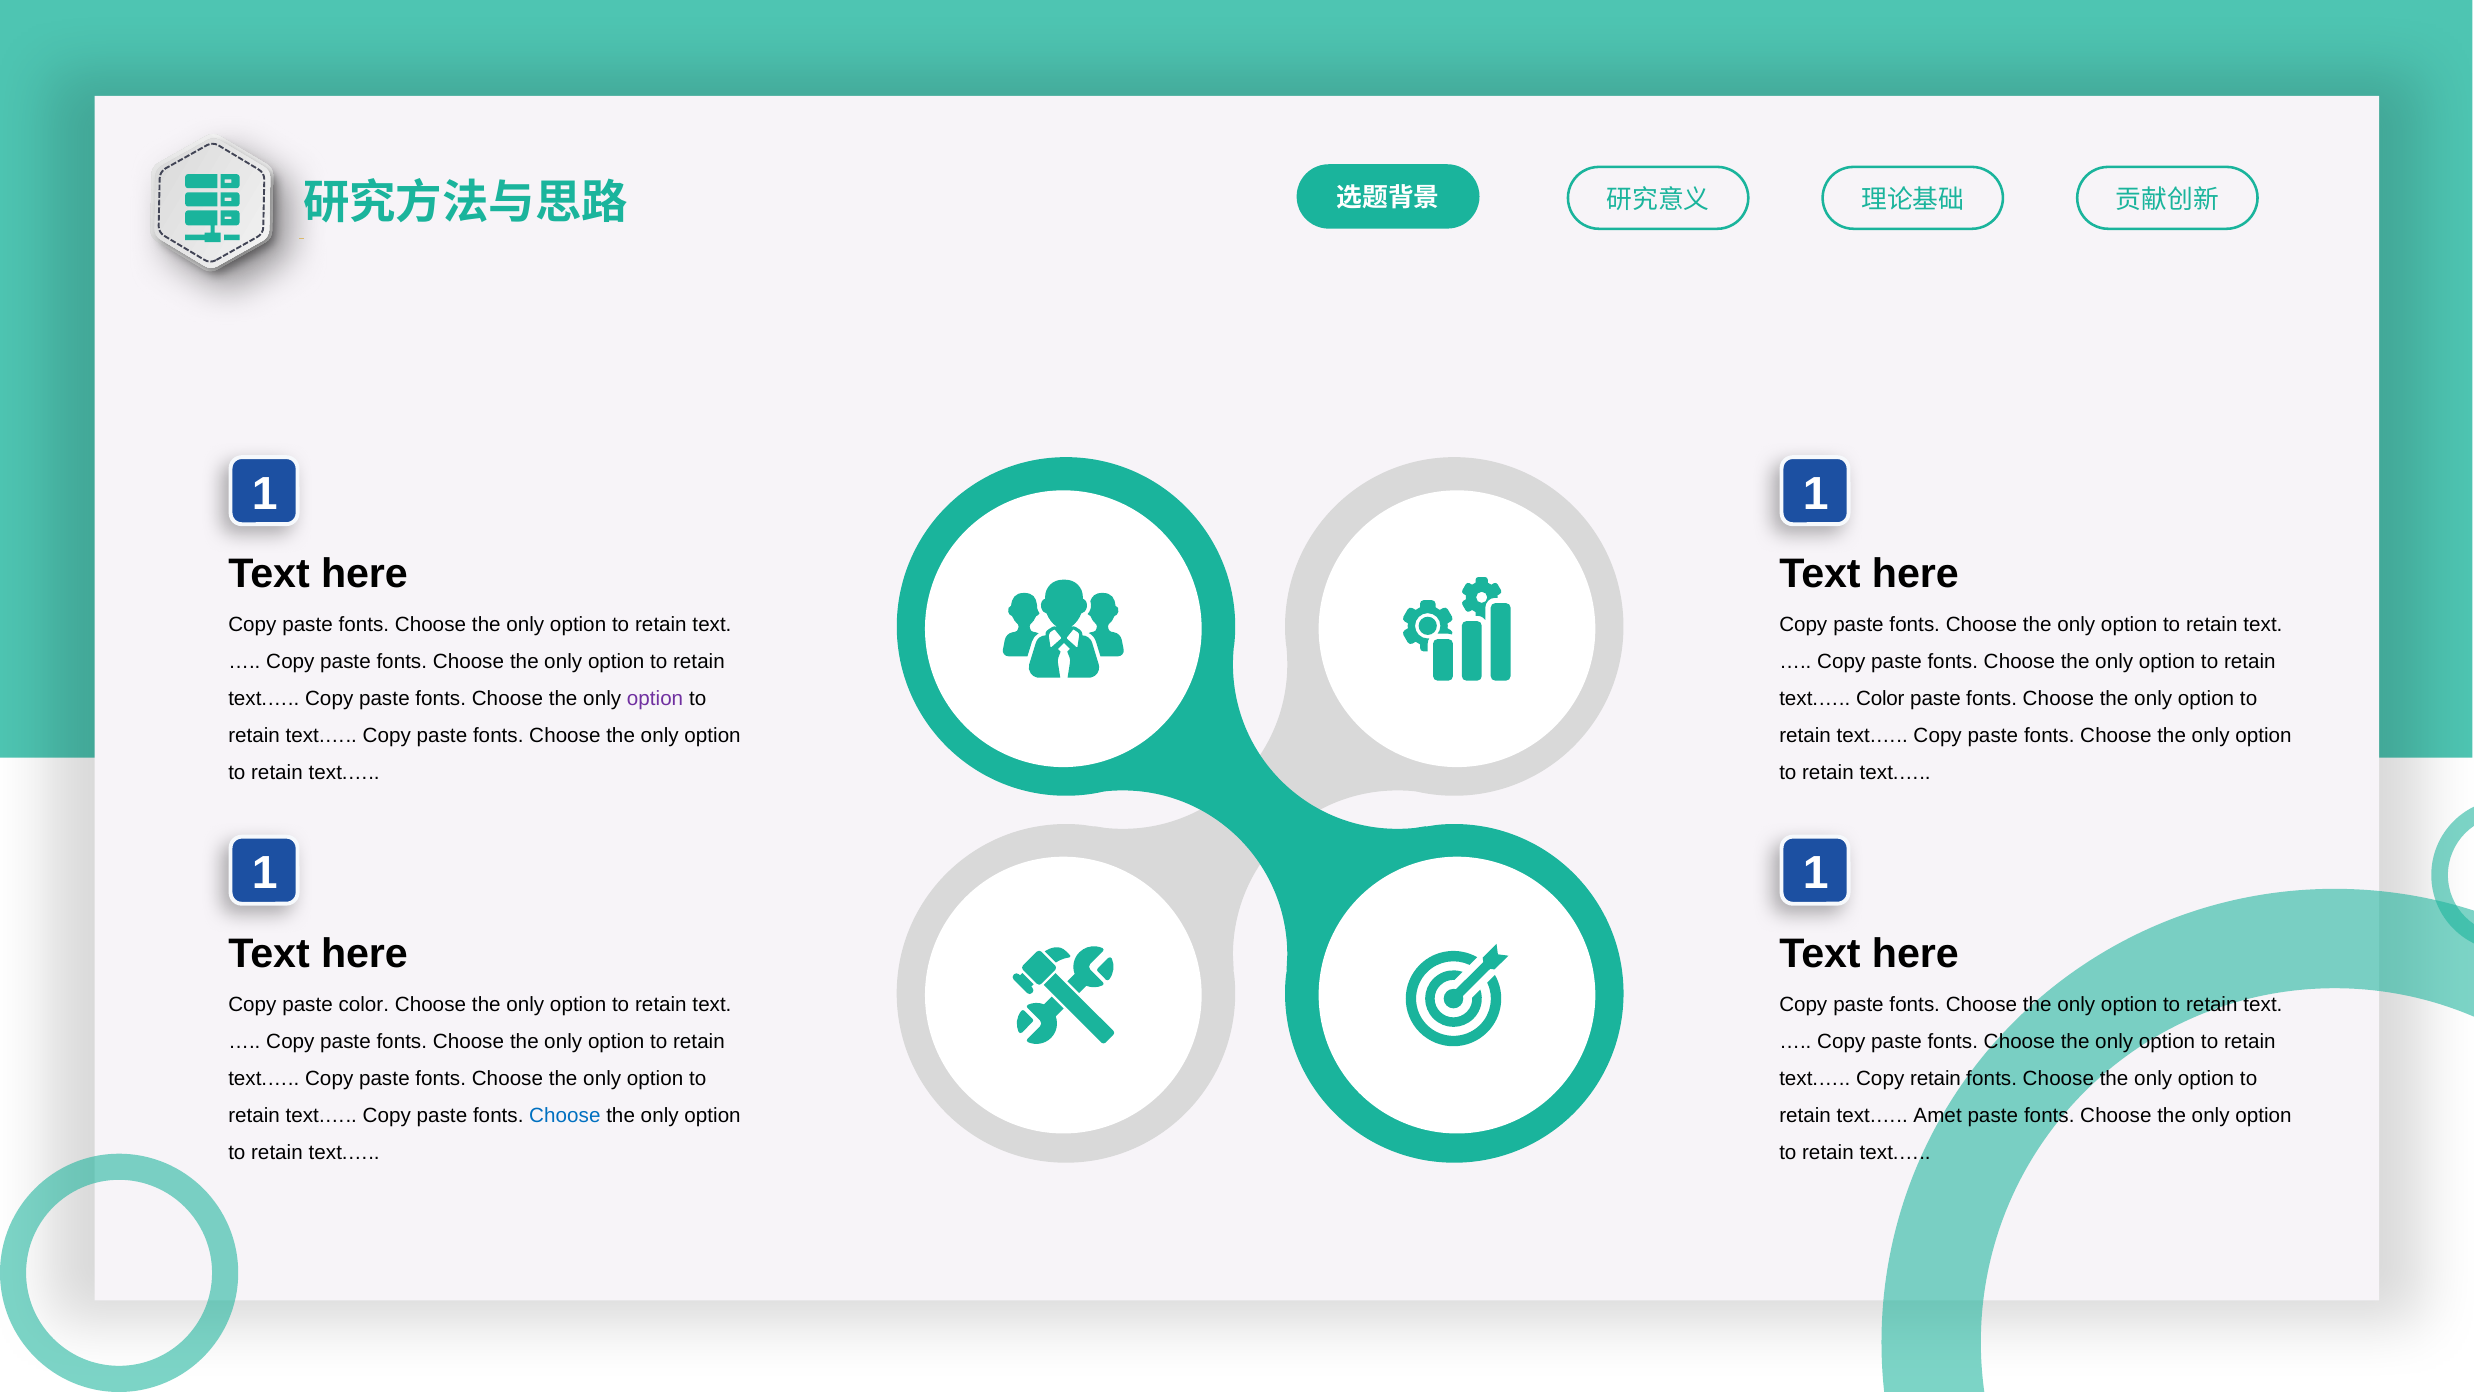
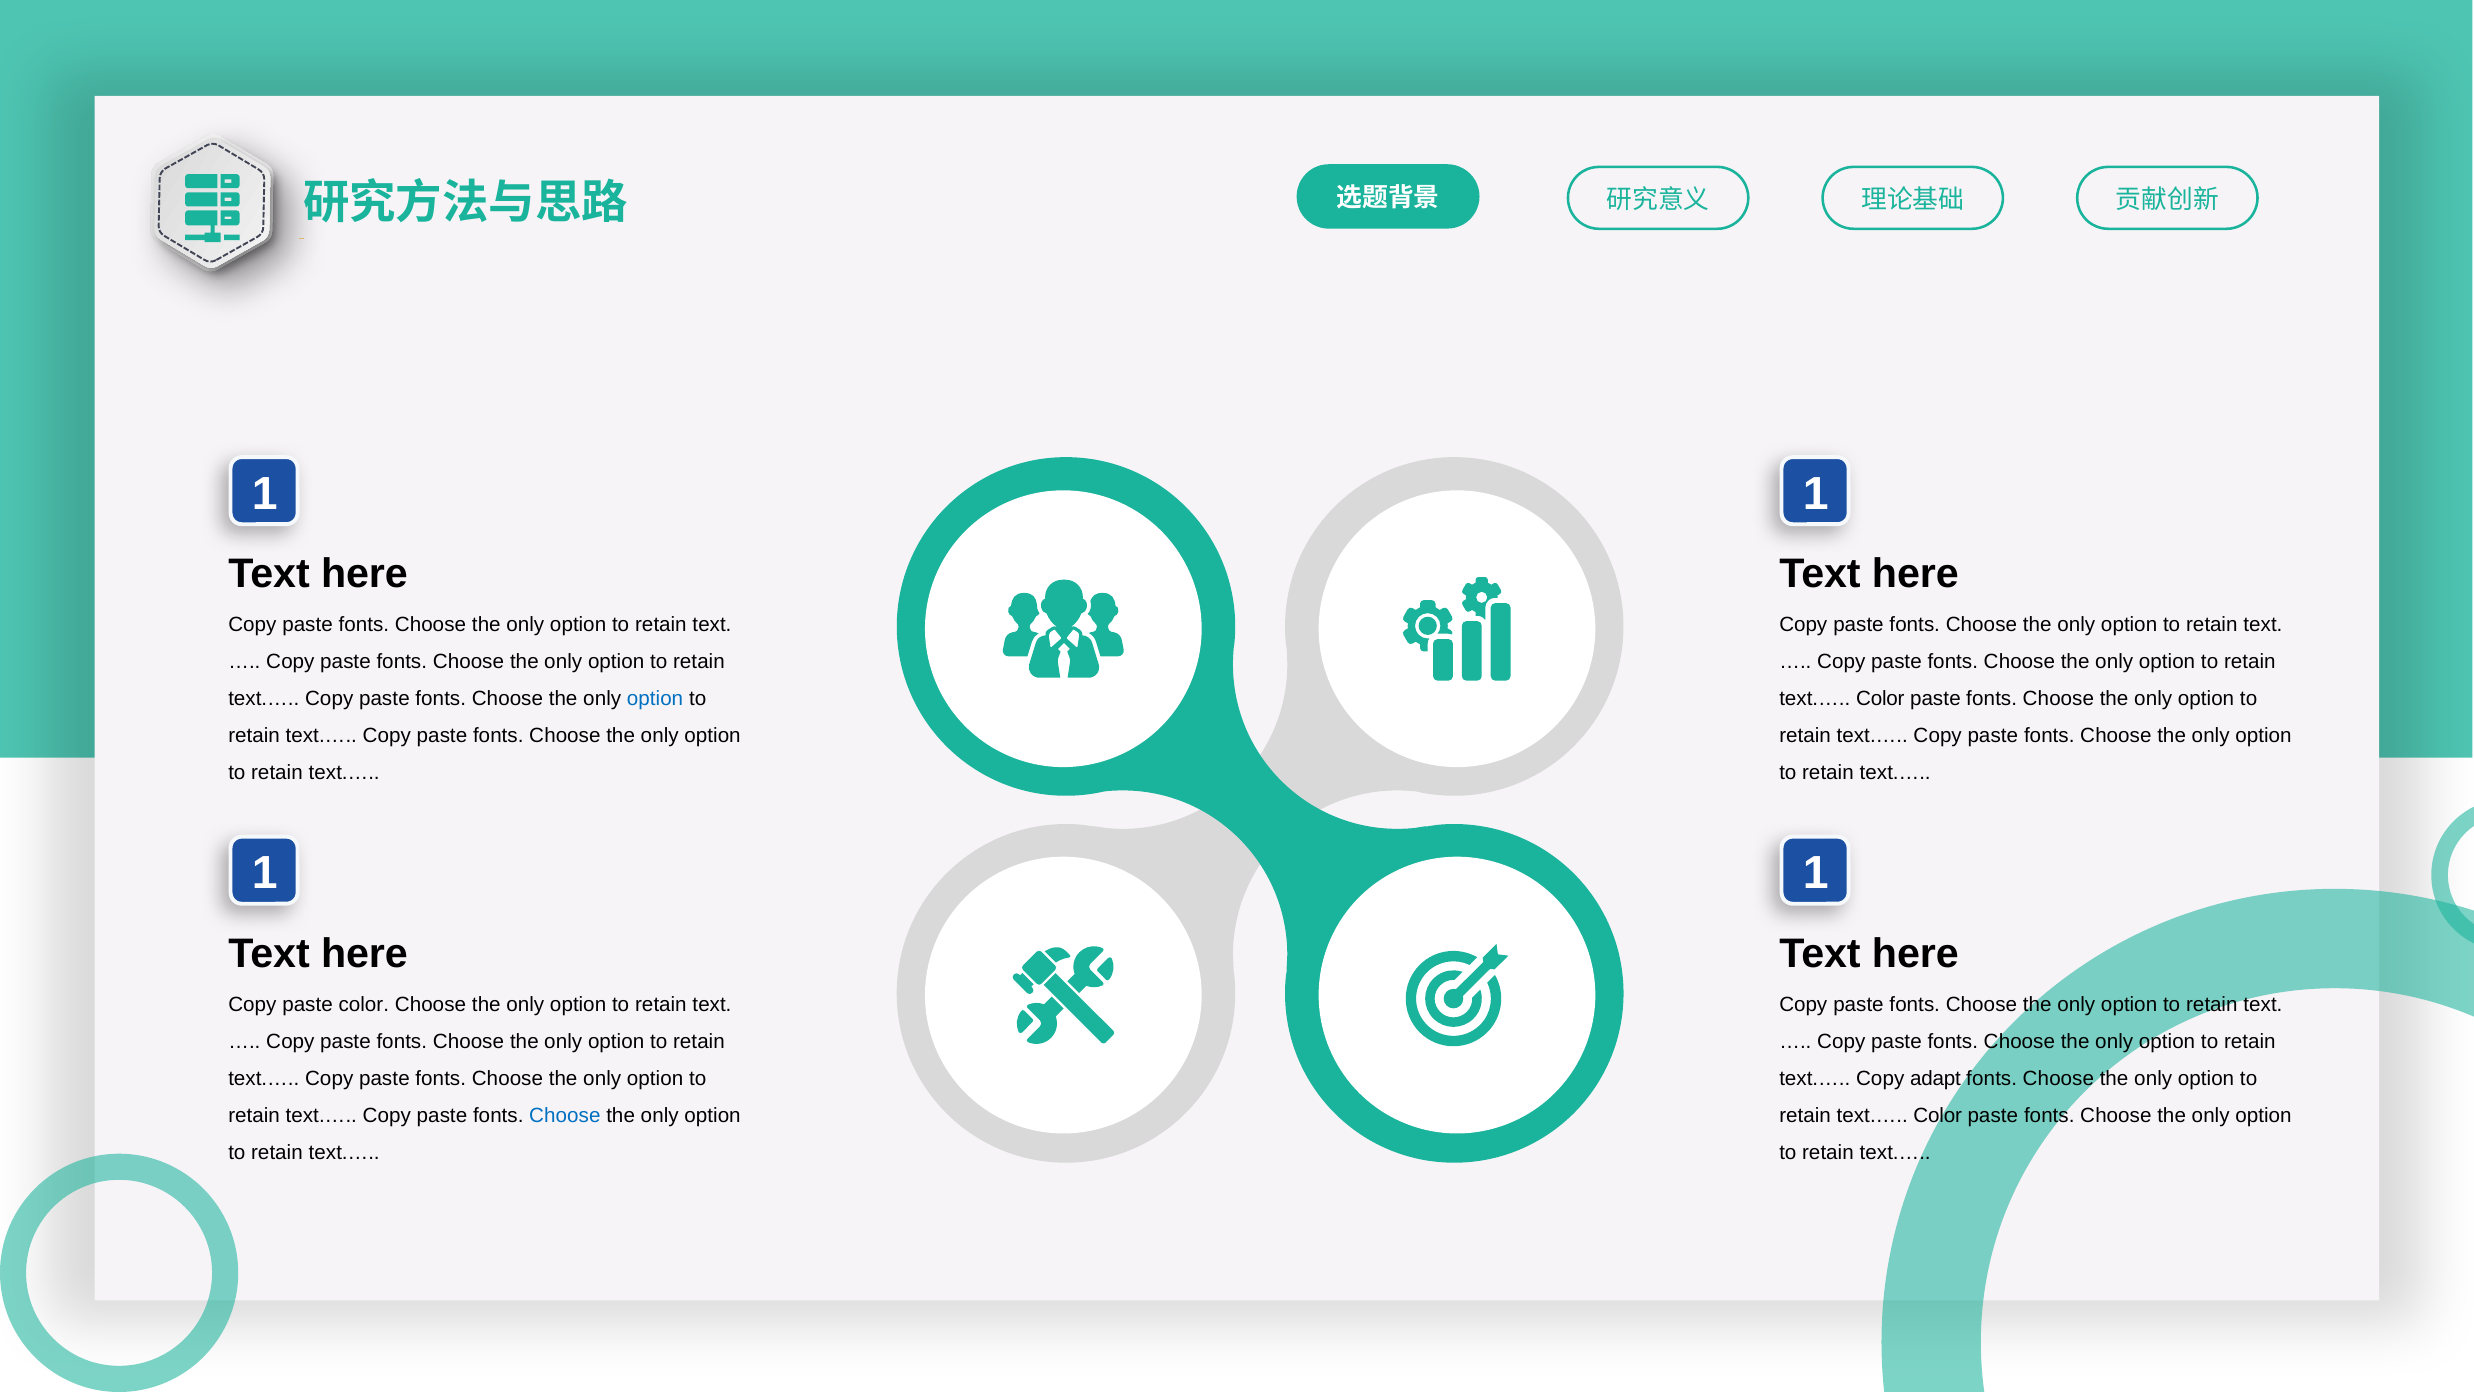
option at (655, 699) colour: purple -> blue
Copy retain: retain -> adapt
Amet at (1938, 1115): Amet -> Color
